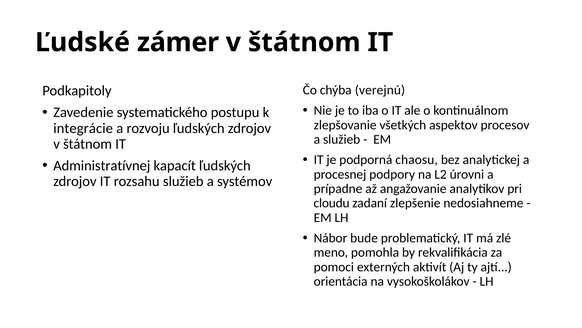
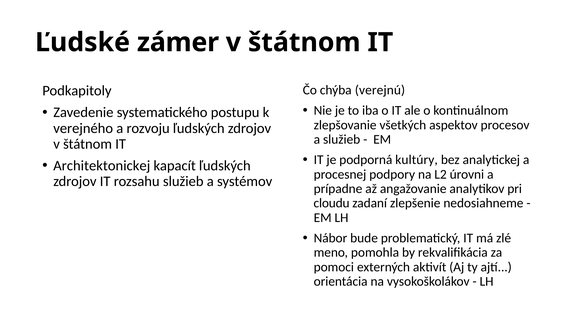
integrácie: integrácie -> verejného
chaosu: chaosu -> kultúry
Administratívnej: Administratívnej -> Architektonickej
